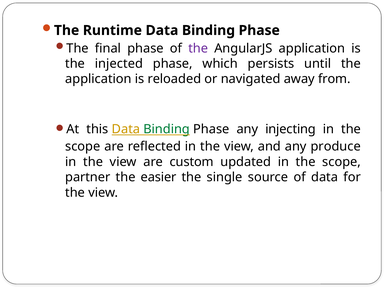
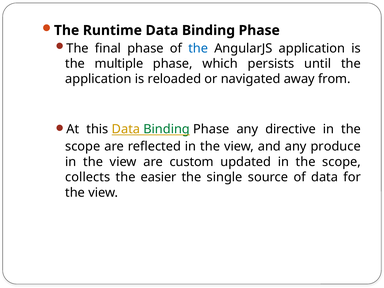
the at (198, 48) colour: purple -> blue
injected: injected -> multiple
injecting: injecting -> directive
partner: partner -> collects
